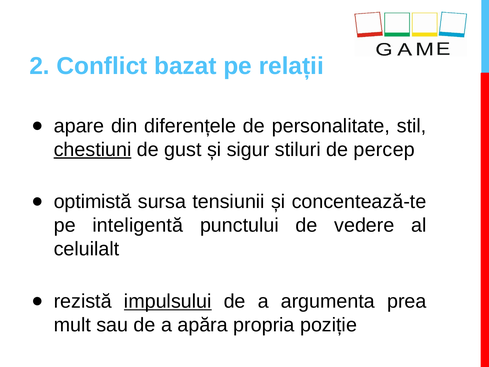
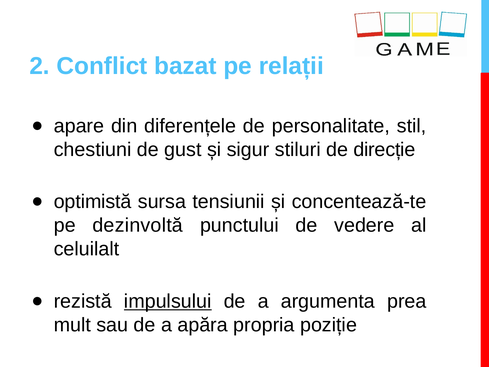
chestiuni underline: present -> none
percep: percep -> direcție
inteligentă: inteligentă -> dezinvoltă
